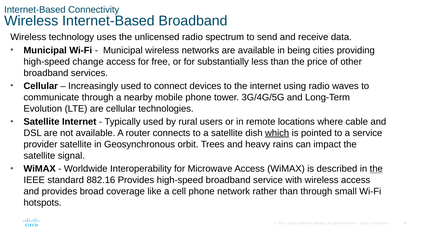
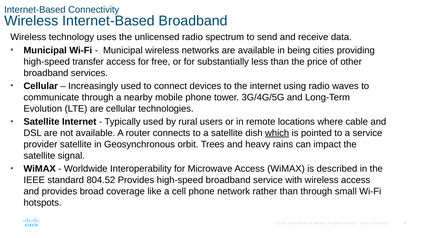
change: change -> transfer
the at (376, 169) underline: present -> none
882.16: 882.16 -> 804.52
